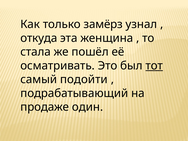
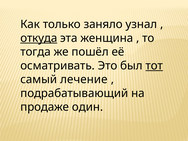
замёрз: замёрз -> заняло
откуда underline: none -> present
стала: стала -> тогда
подойти: подойти -> лечение
